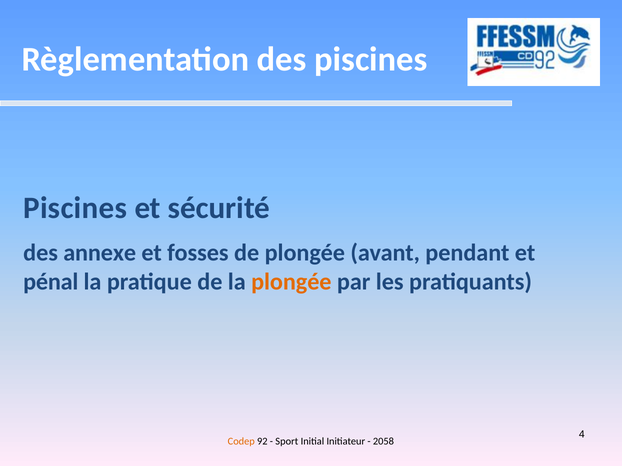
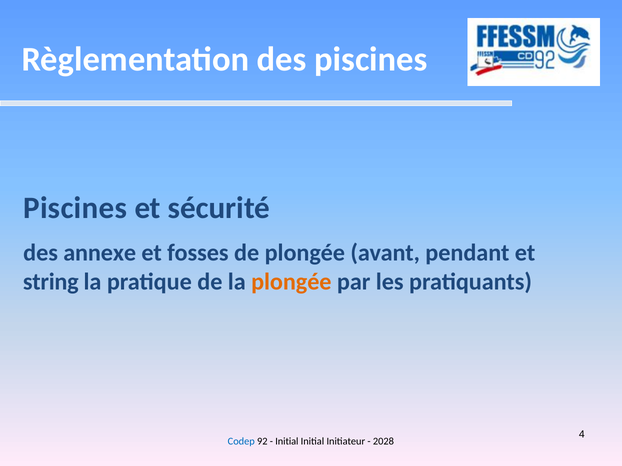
pénal: pénal -> string
Codep colour: orange -> blue
Sport at (287, 442): Sport -> Initial
2058: 2058 -> 2028
